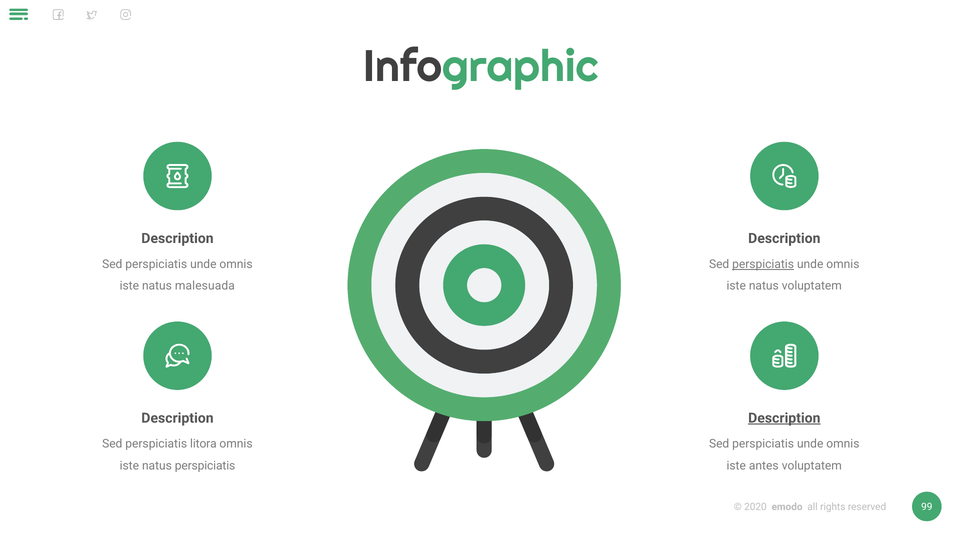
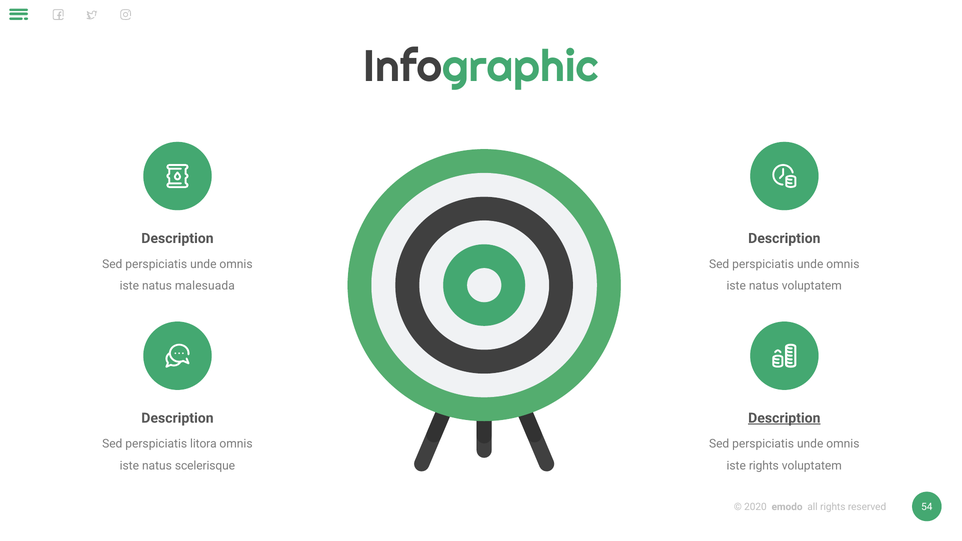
perspiciatis at (763, 264) underline: present -> none
natus perspiciatis: perspiciatis -> scelerisque
iste antes: antes -> rights
99: 99 -> 54
